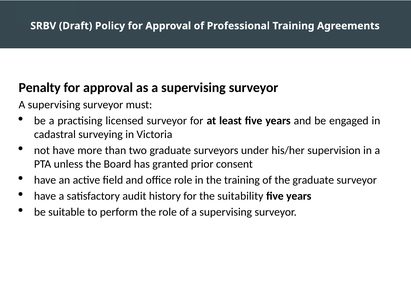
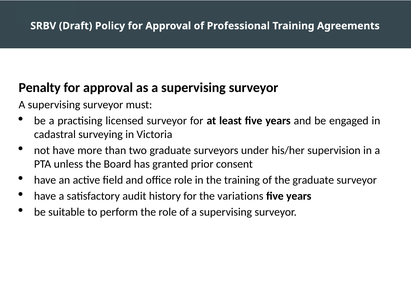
suitability: suitability -> variations
